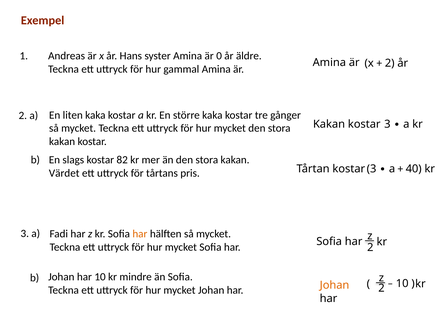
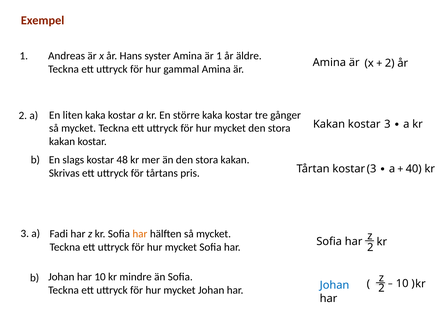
syster Amina är 0: 0 -> 1
82: 82 -> 48
Värdet: Värdet -> Skrivas
Johan at (335, 285) colour: orange -> blue
